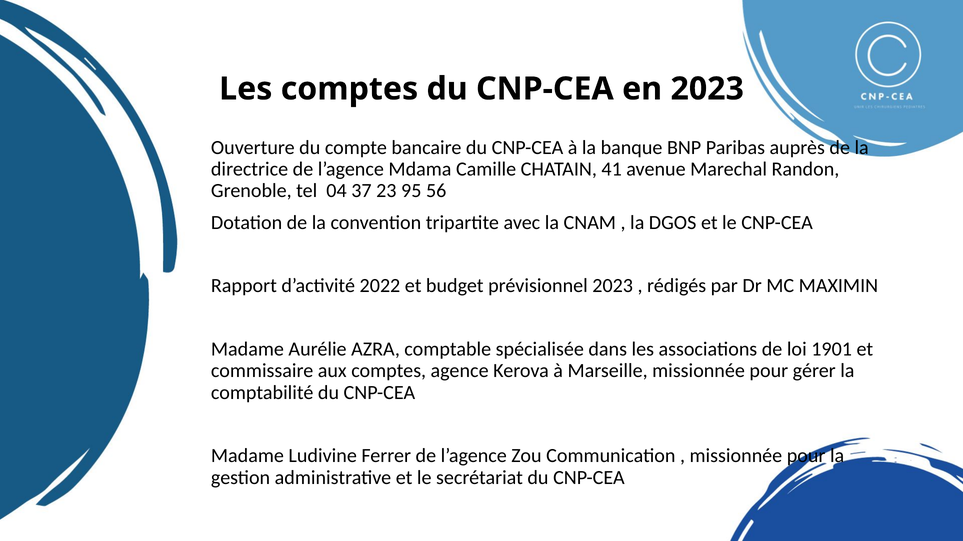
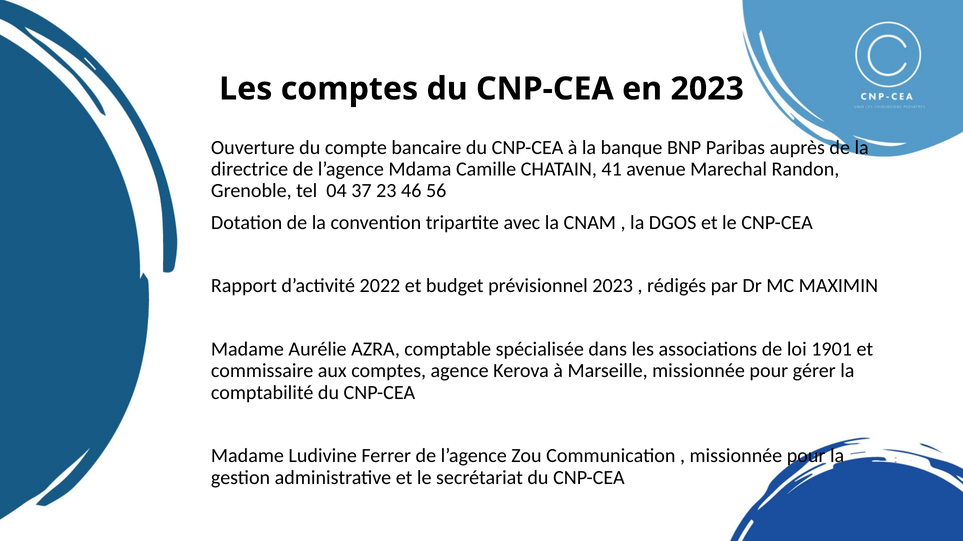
95: 95 -> 46
